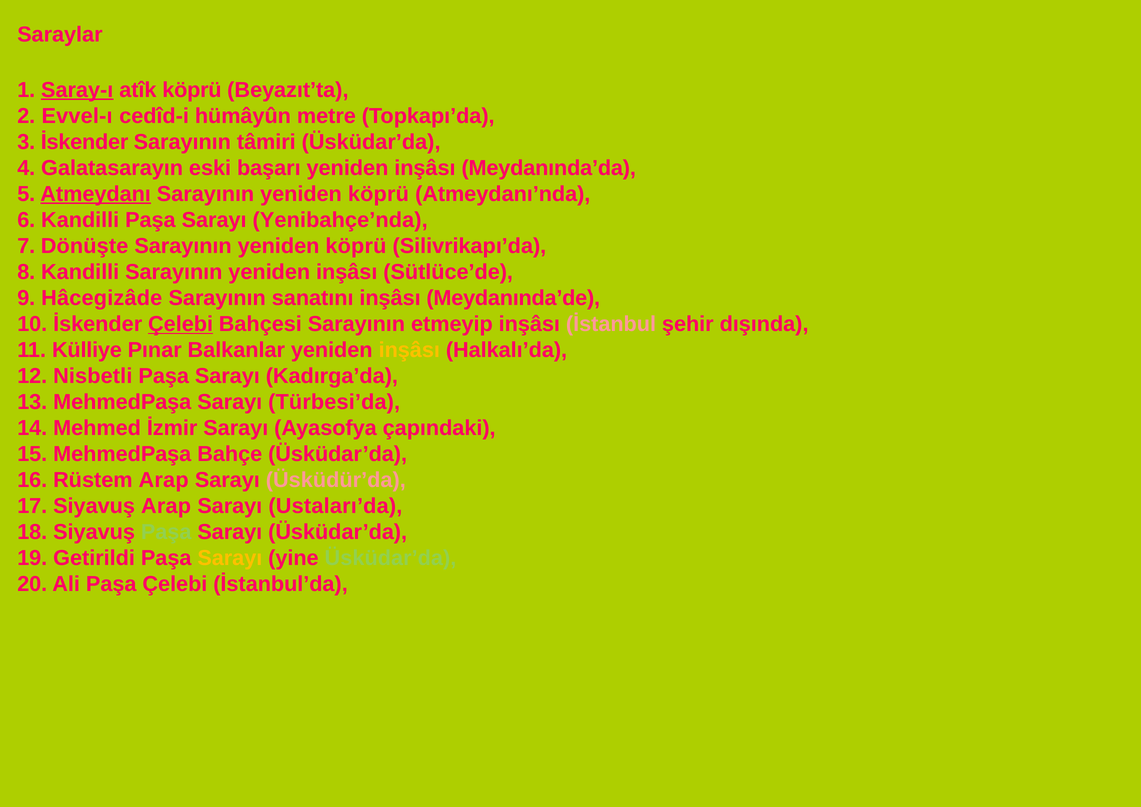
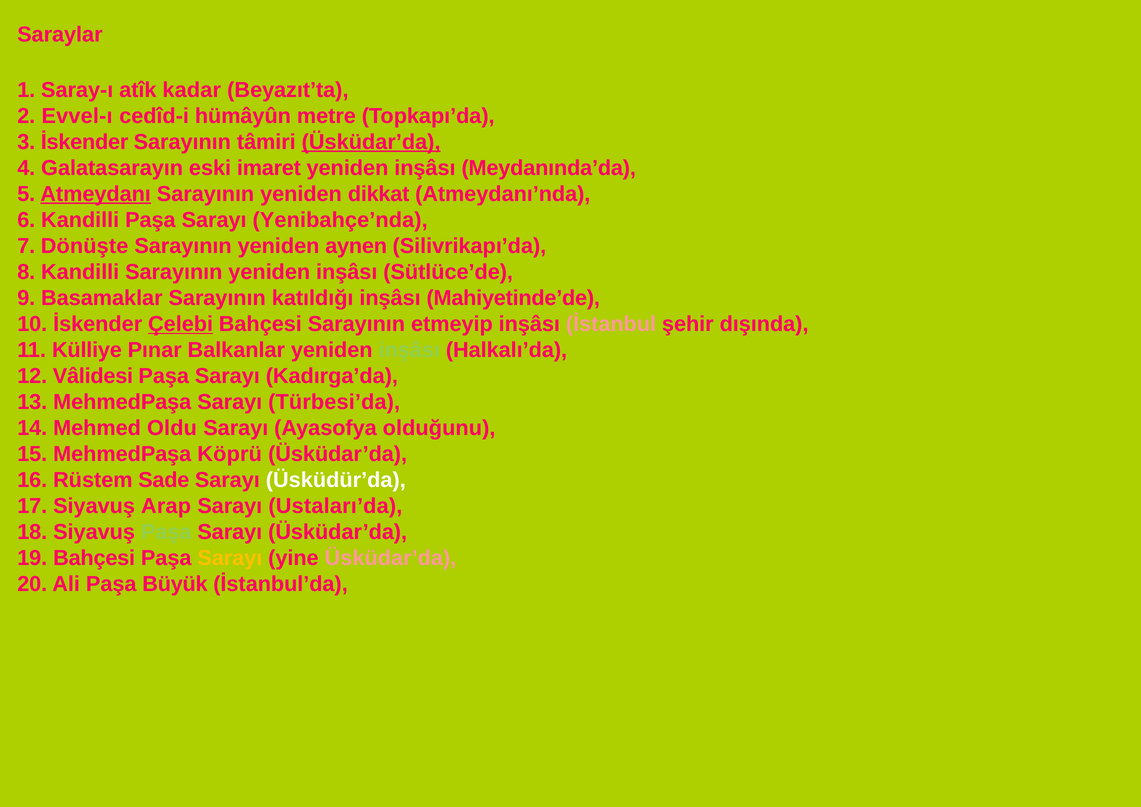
Saray-ı underline: present -> none
atîk köprü: köprü -> kadar
Üsküdar’da at (371, 142) underline: none -> present
başarı: başarı -> imaret
köprü at (378, 194): köprü -> dikkat
köprü at (356, 246): köprü -> aynen
Hâcegizâde: Hâcegizâde -> Basamaklar
sanatını: sanatını -> katıldığı
Meydanında’de: Meydanında’de -> Mahiyetinde’de
inşâsı at (409, 350) colour: yellow -> light green
Nisbetli: Nisbetli -> Vâlidesi
İzmir: İzmir -> Oldu
çapındaki: çapındaki -> olduğunu
Bahçe: Bahçe -> Köprü
Rüstem Arap: Arap -> Sade
Üsküdür’da colour: pink -> white
19 Getirildi: Getirildi -> Bahçesi
Üsküdar’da at (390, 558) colour: light green -> pink
Paşa Çelebi: Çelebi -> Büyük
